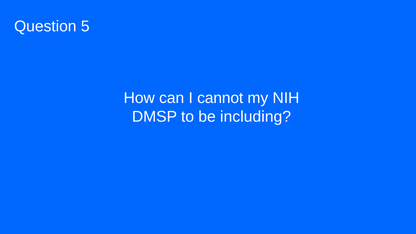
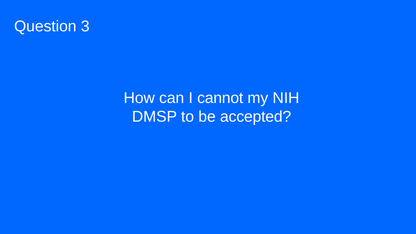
5: 5 -> 3
including: including -> accepted
